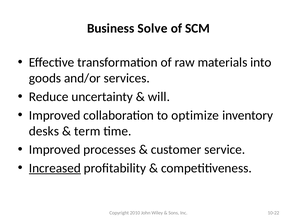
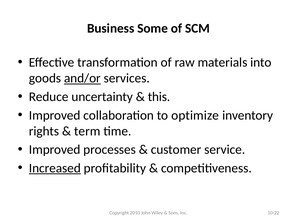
Solve: Solve -> Some
and/or underline: none -> present
will: will -> this
desks: desks -> rights
